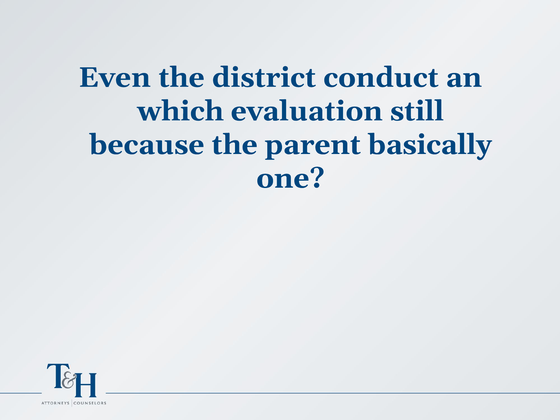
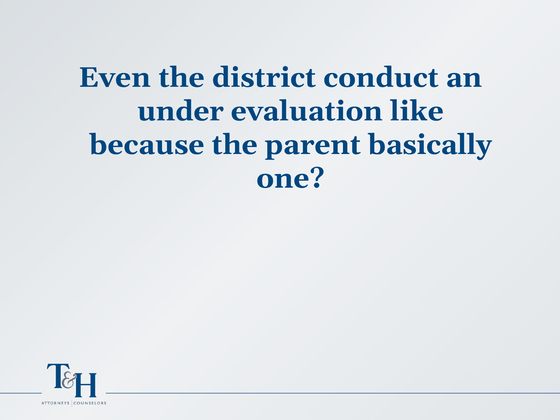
which: which -> under
still: still -> like
